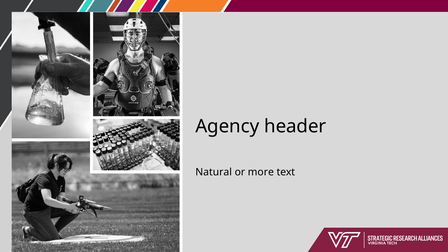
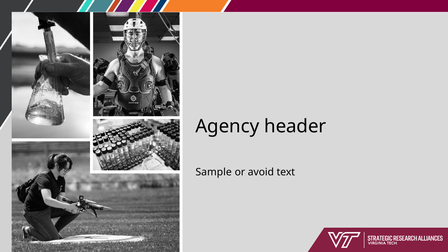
Natural: Natural -> Sample
more: more -> avoid
